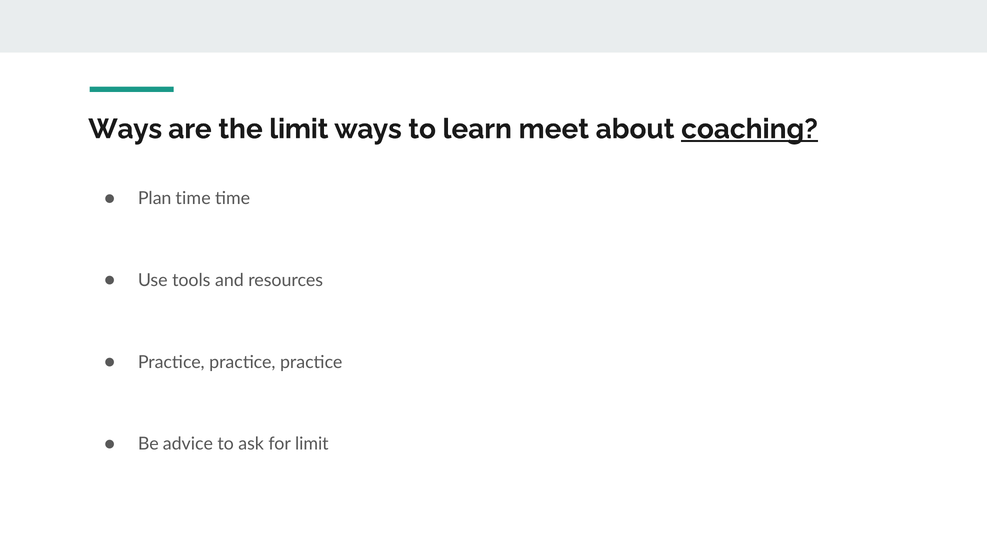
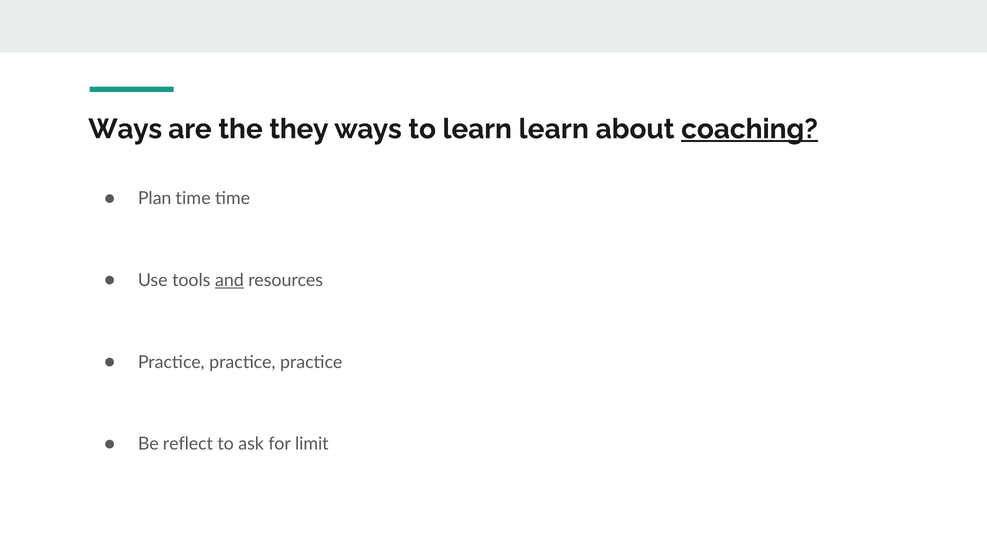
the limit: limit -> they
learn meet: meet -> learn
and underline: none -> present
advice: advice -> reflect
